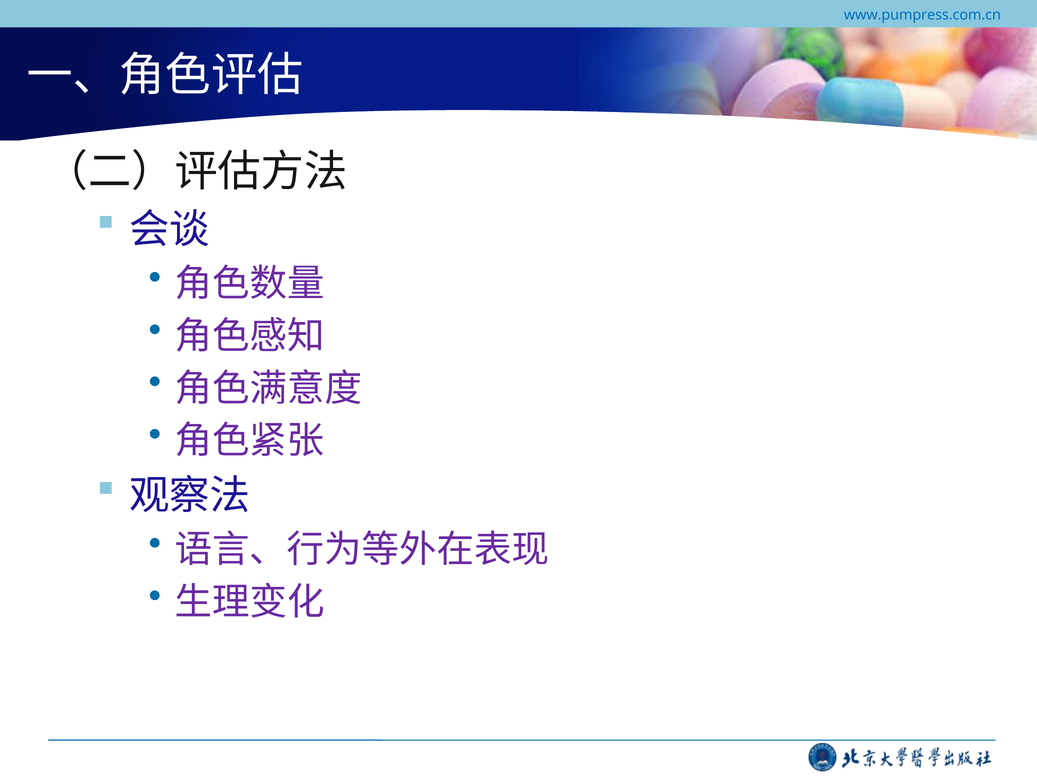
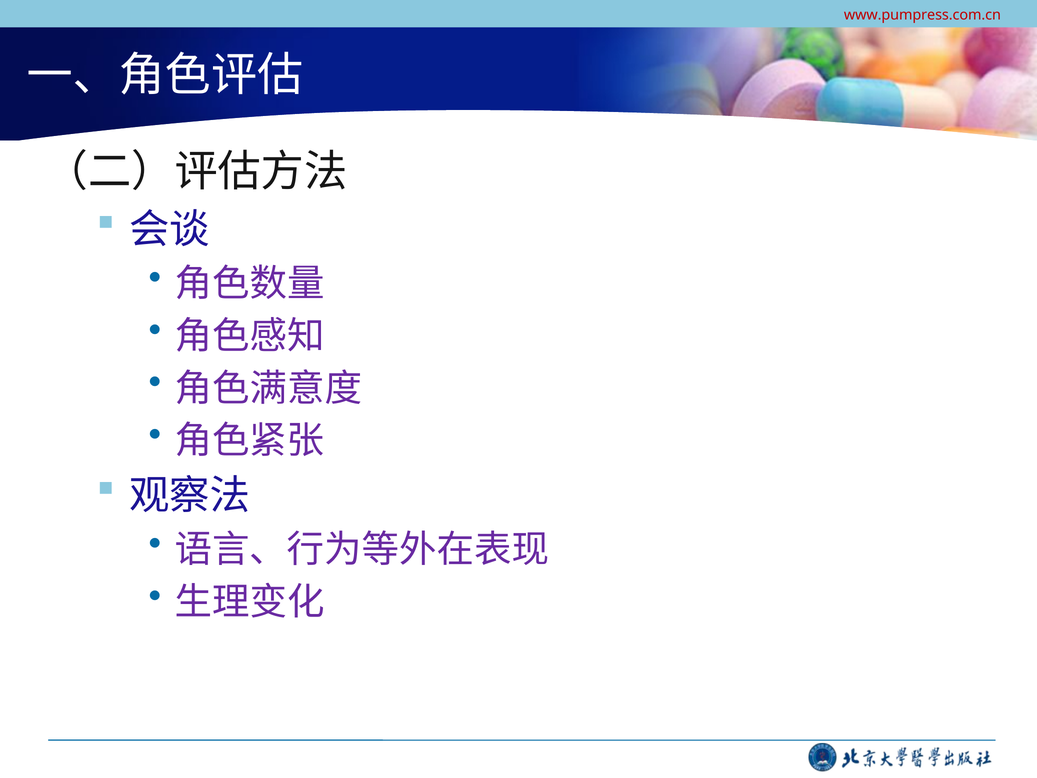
www.pumpress.com.cn colour: blue -> red
